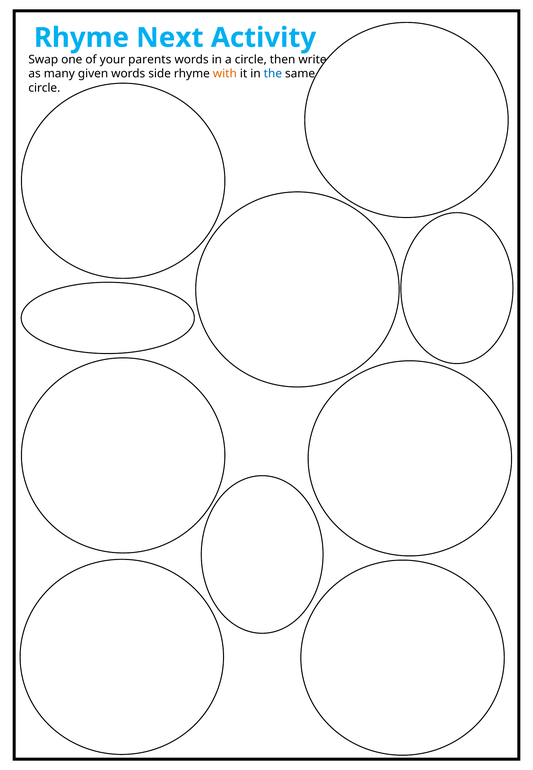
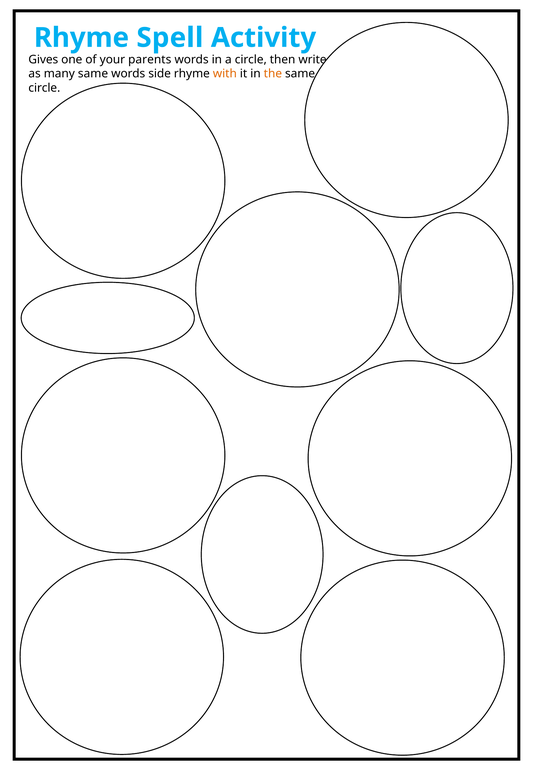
Next: Next -> Spell
Swap: Swap -> Gives
many given: given -> same
the colour: blue -> orange
